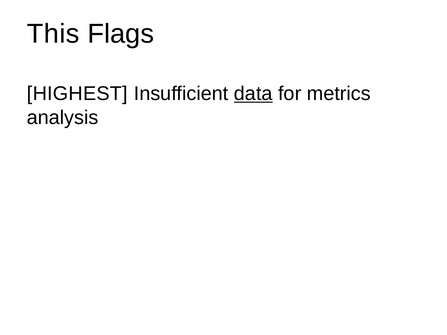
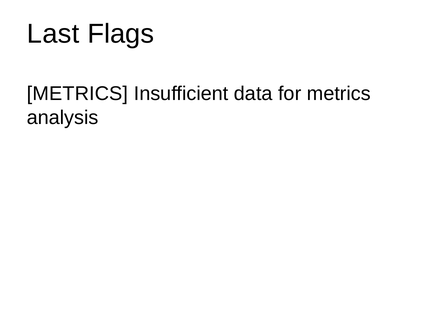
This: This -> Last
HIGHEST at (77, 94): HIGHEST -> METRICS
data underline: present -> none
